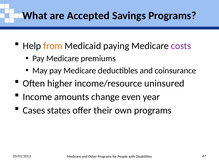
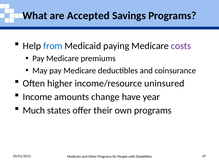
from colour: orange -> blue
even: even -> have
Cases: Cases -> Much
